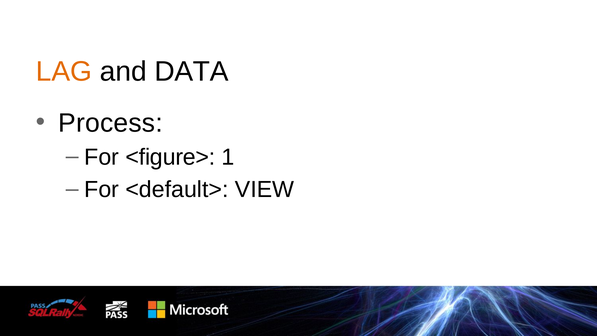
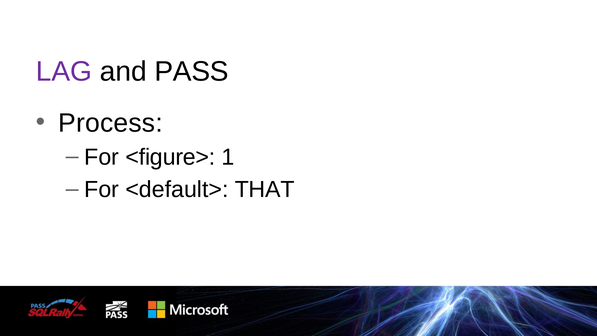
LAG colour: orange -> purple
DATA: DATA -> PASS
VIEW: VIEW -> THAT
